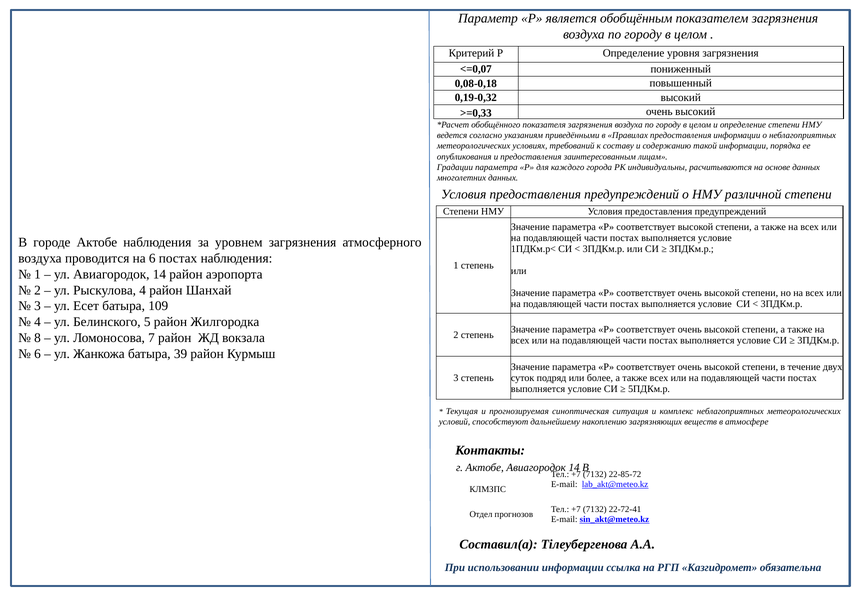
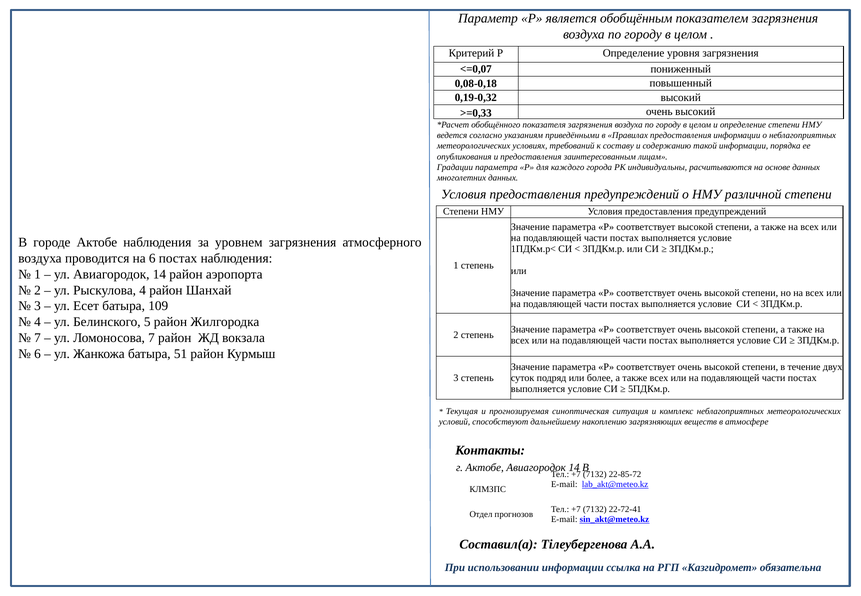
8 at (38, 338): 8 -> 7
39: 39 -> 51
